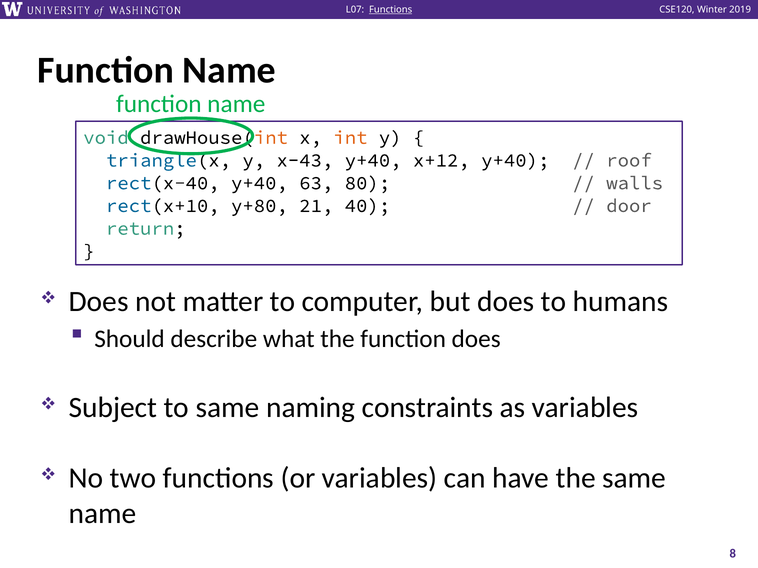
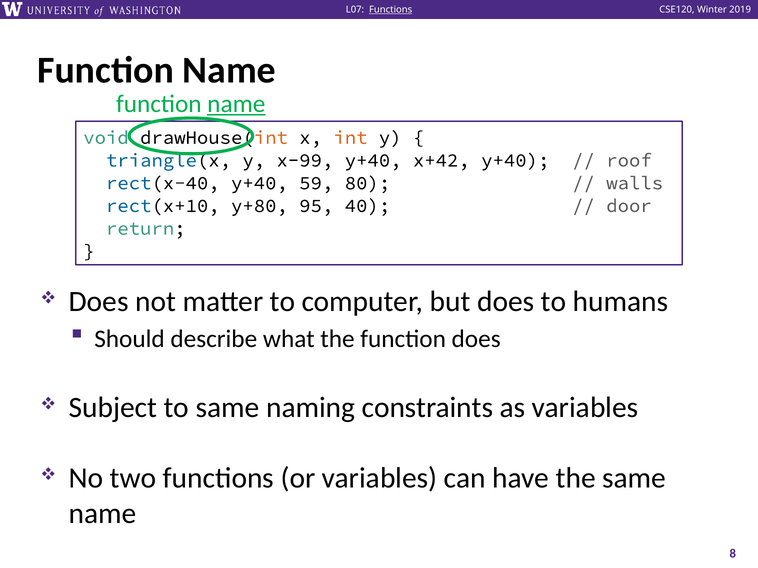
name at (236, 104) underline: none -> present
x-43: x-43 -> x-99
x+12: x+12 -> x+42
63: 63 -> 59
21: 21 -> 95
